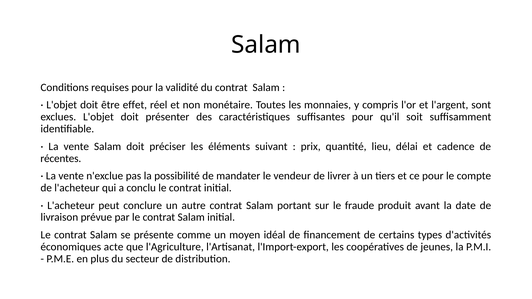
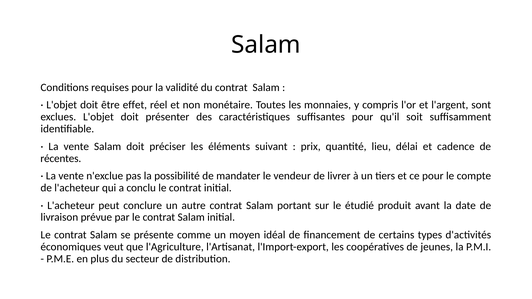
fraude: fraude -> étudié
acte: acte -> veut
